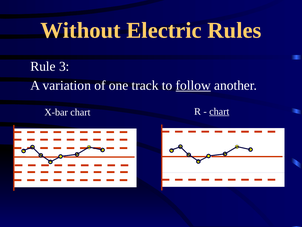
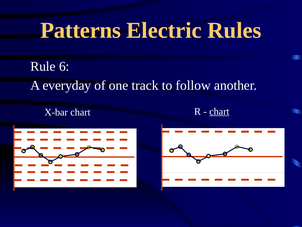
Without: Without -> Patterns
3: 3 -> 6
variation: variation -> everyday
follow underline: present -> none
